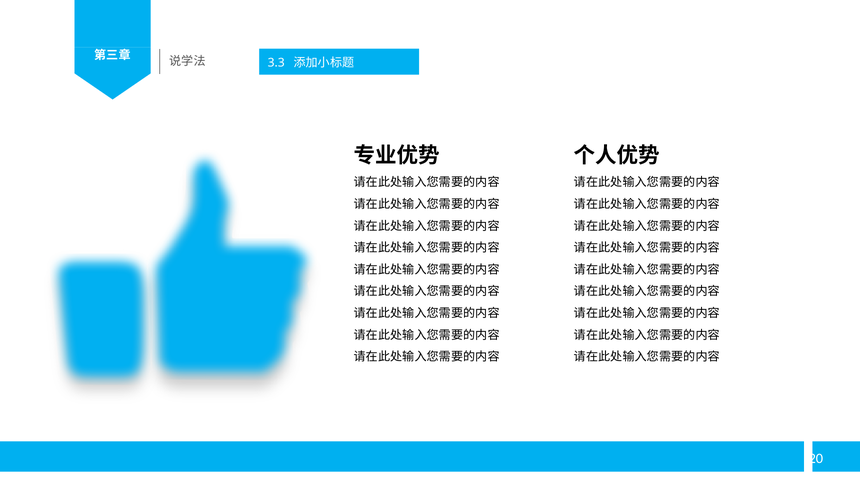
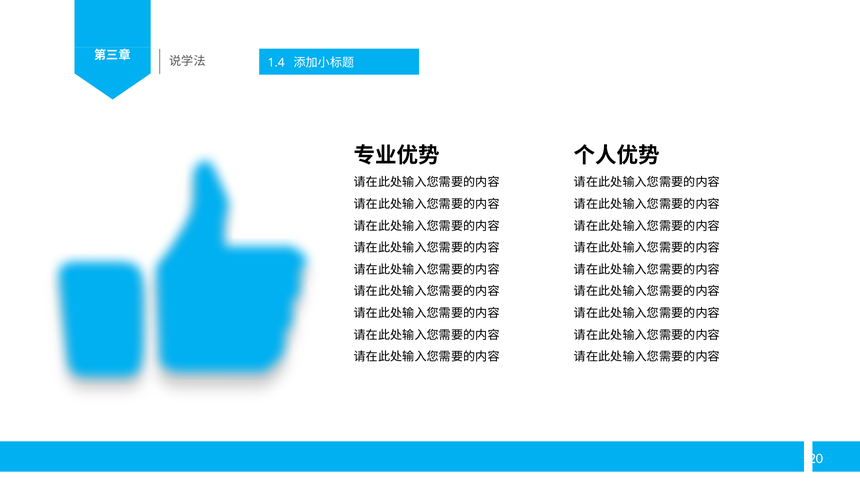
3.3: 3.3 -> 1.4
